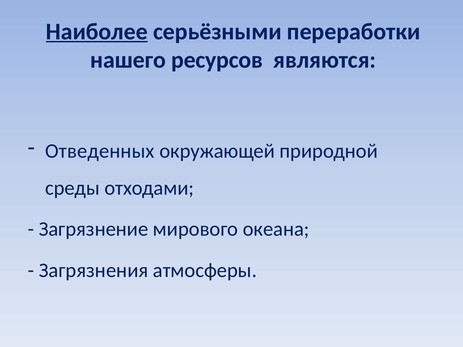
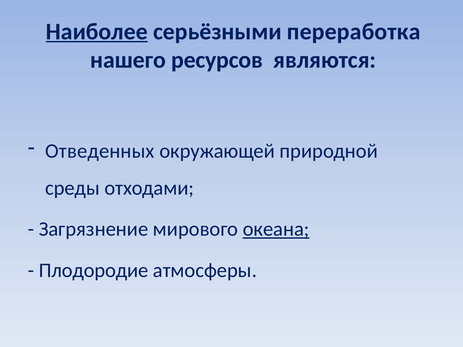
переработки: переработки -> переработка
океана underline: none -> present
Загрязнения: Загрязнения -> Плодородие
